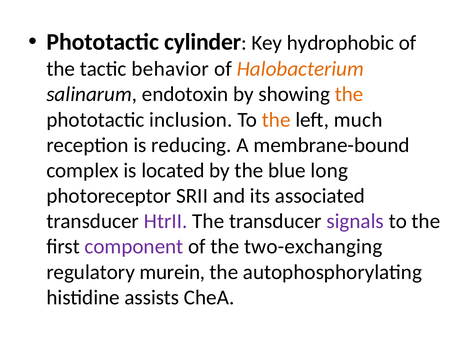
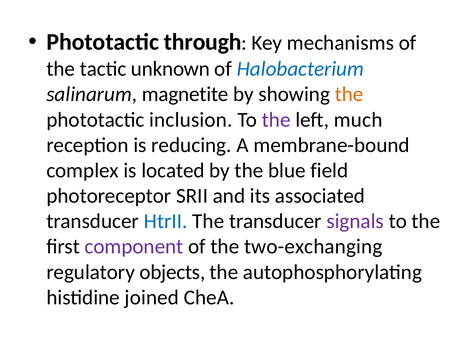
cylinder: cylinder -> through
hydrophobic: hydrophobic -> mechanisms
behavior: behavior -> unknown
Halobacterium colour: orange -> blue
endotoxin: endotoxin -> magnetite
the at (276, 120) colour: orange -> purple
long: long -> field
HtrII colour: purple -> blue
murein: murein -> objects
assists: assists -> joined
